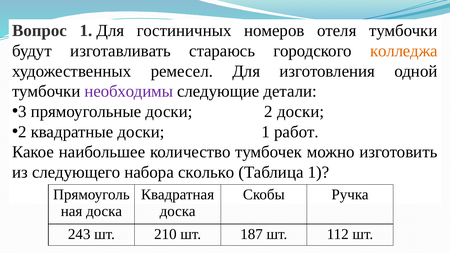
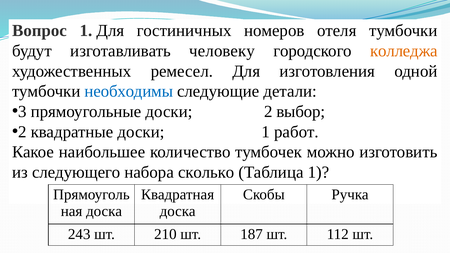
стараюсь: стараюсь -> человеку
необходимы colour: purple -> blue
доски at (301, 112): доски -> выбор
